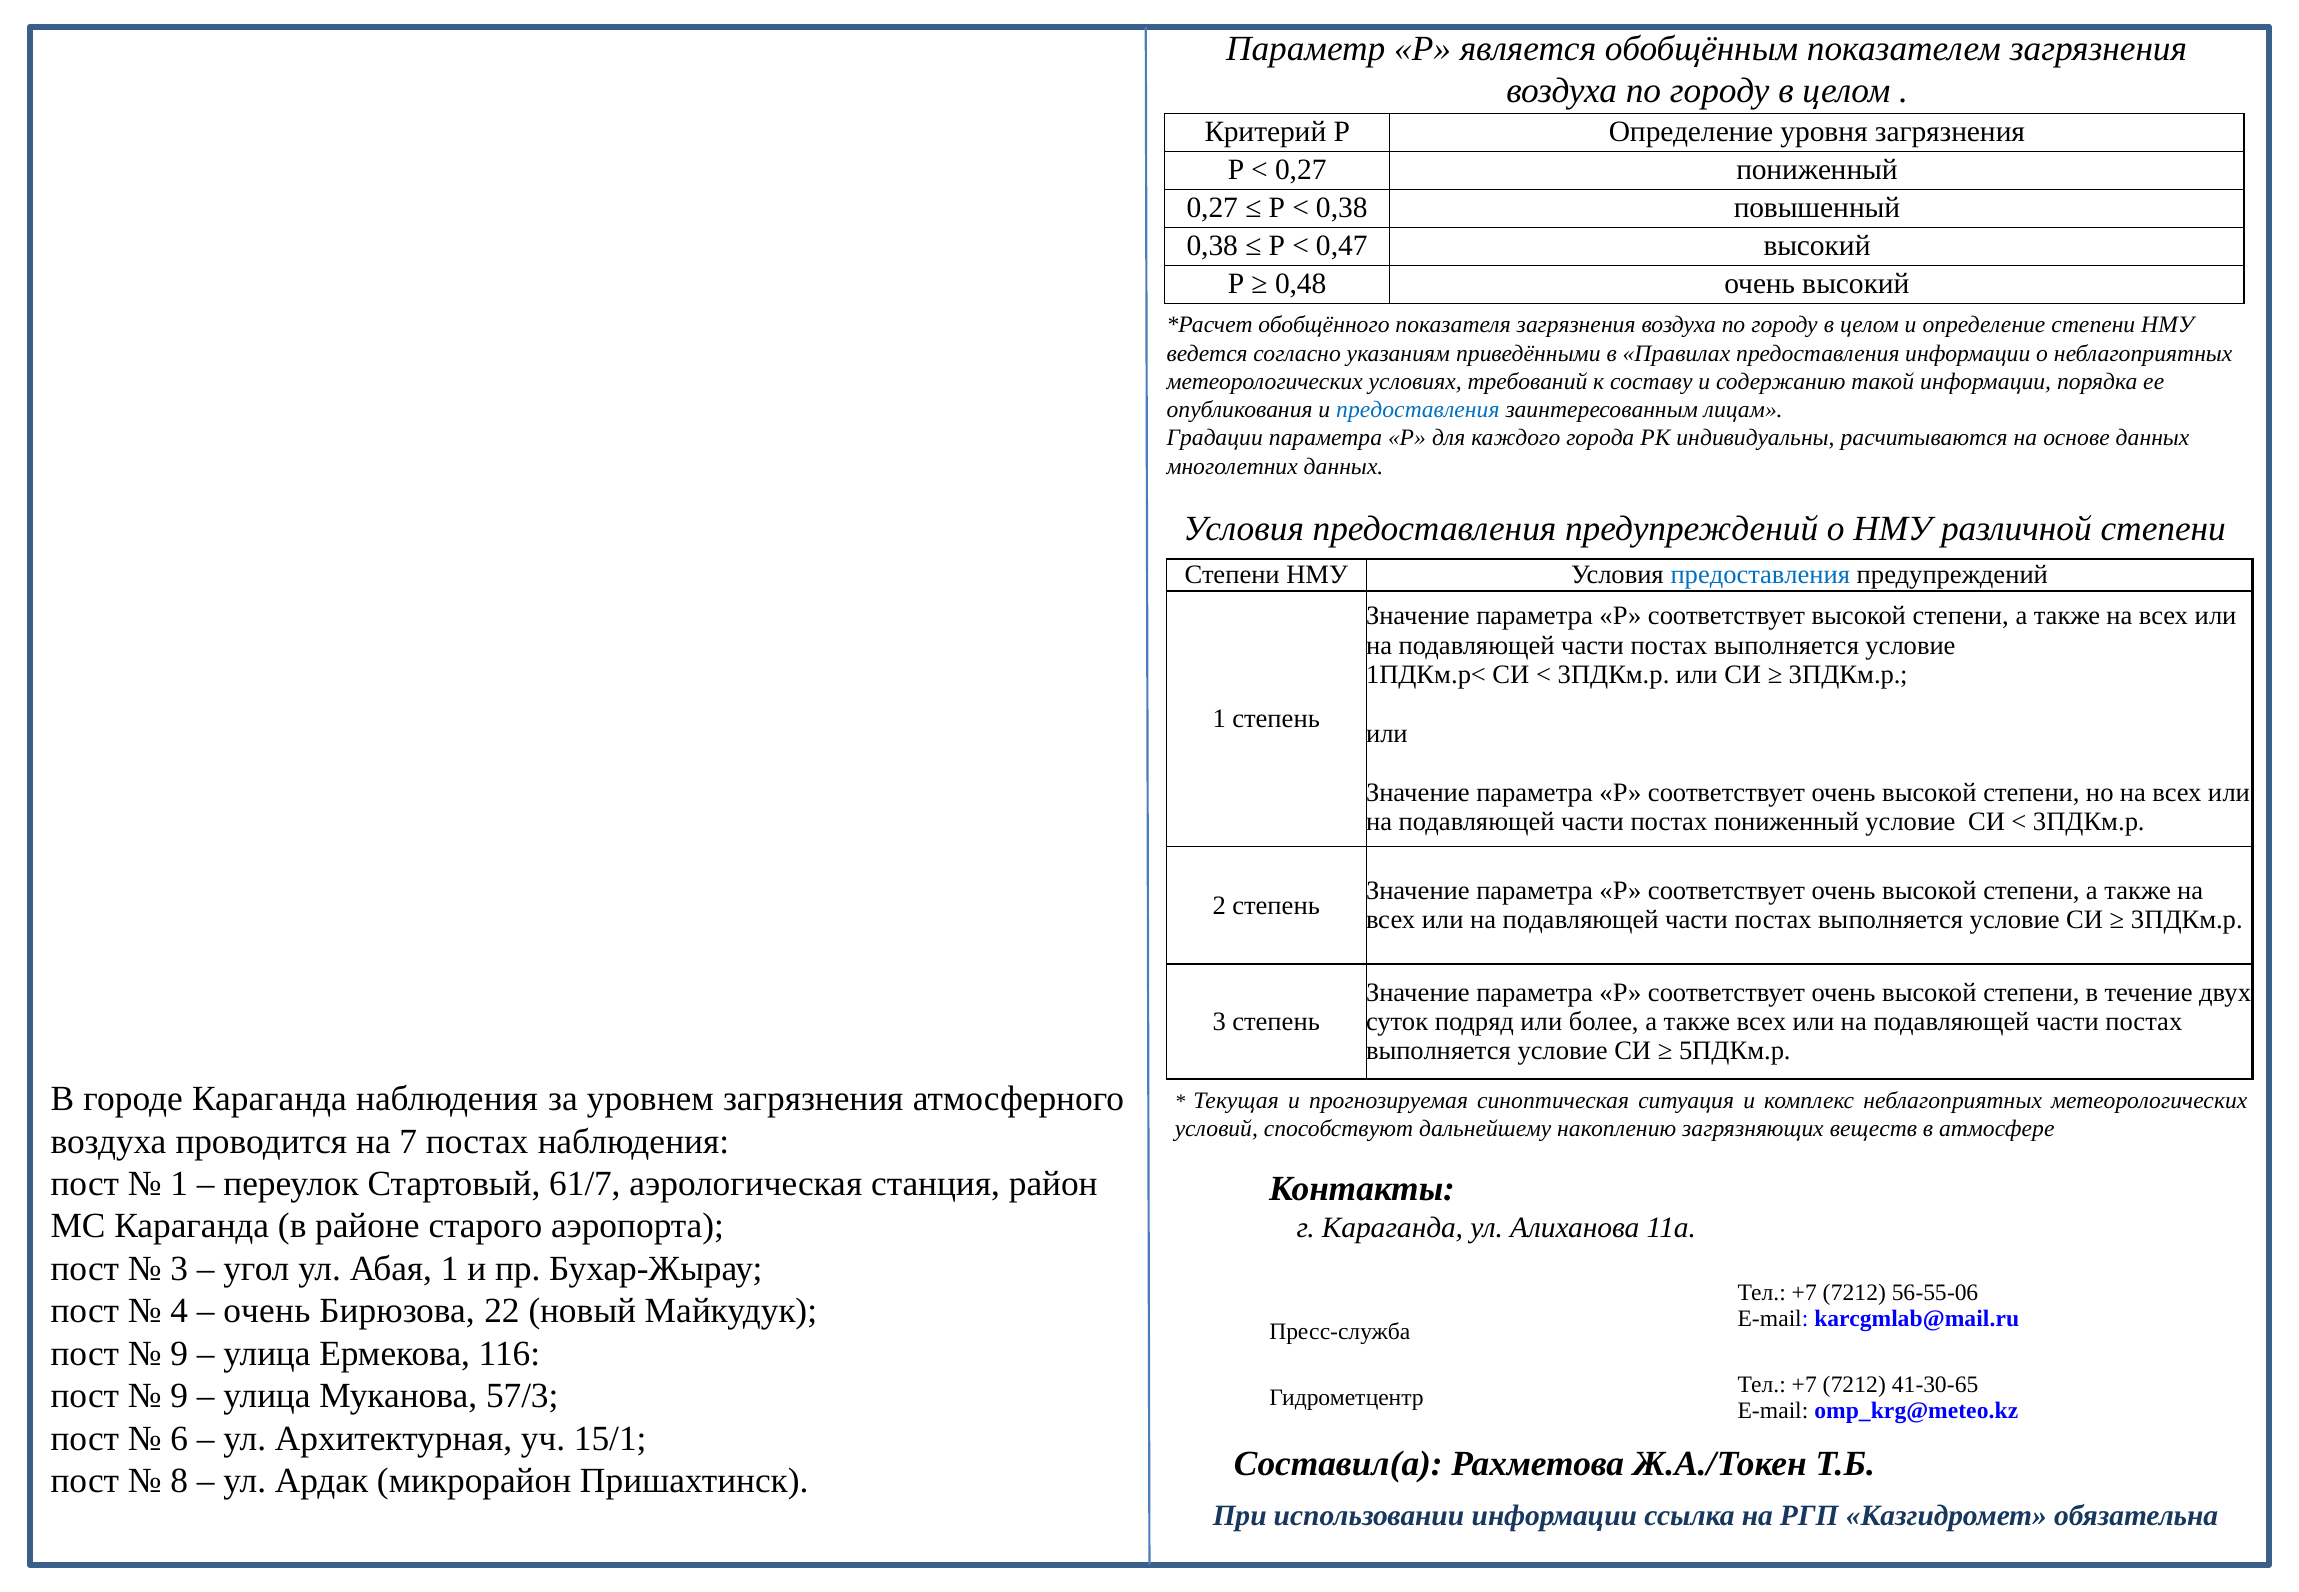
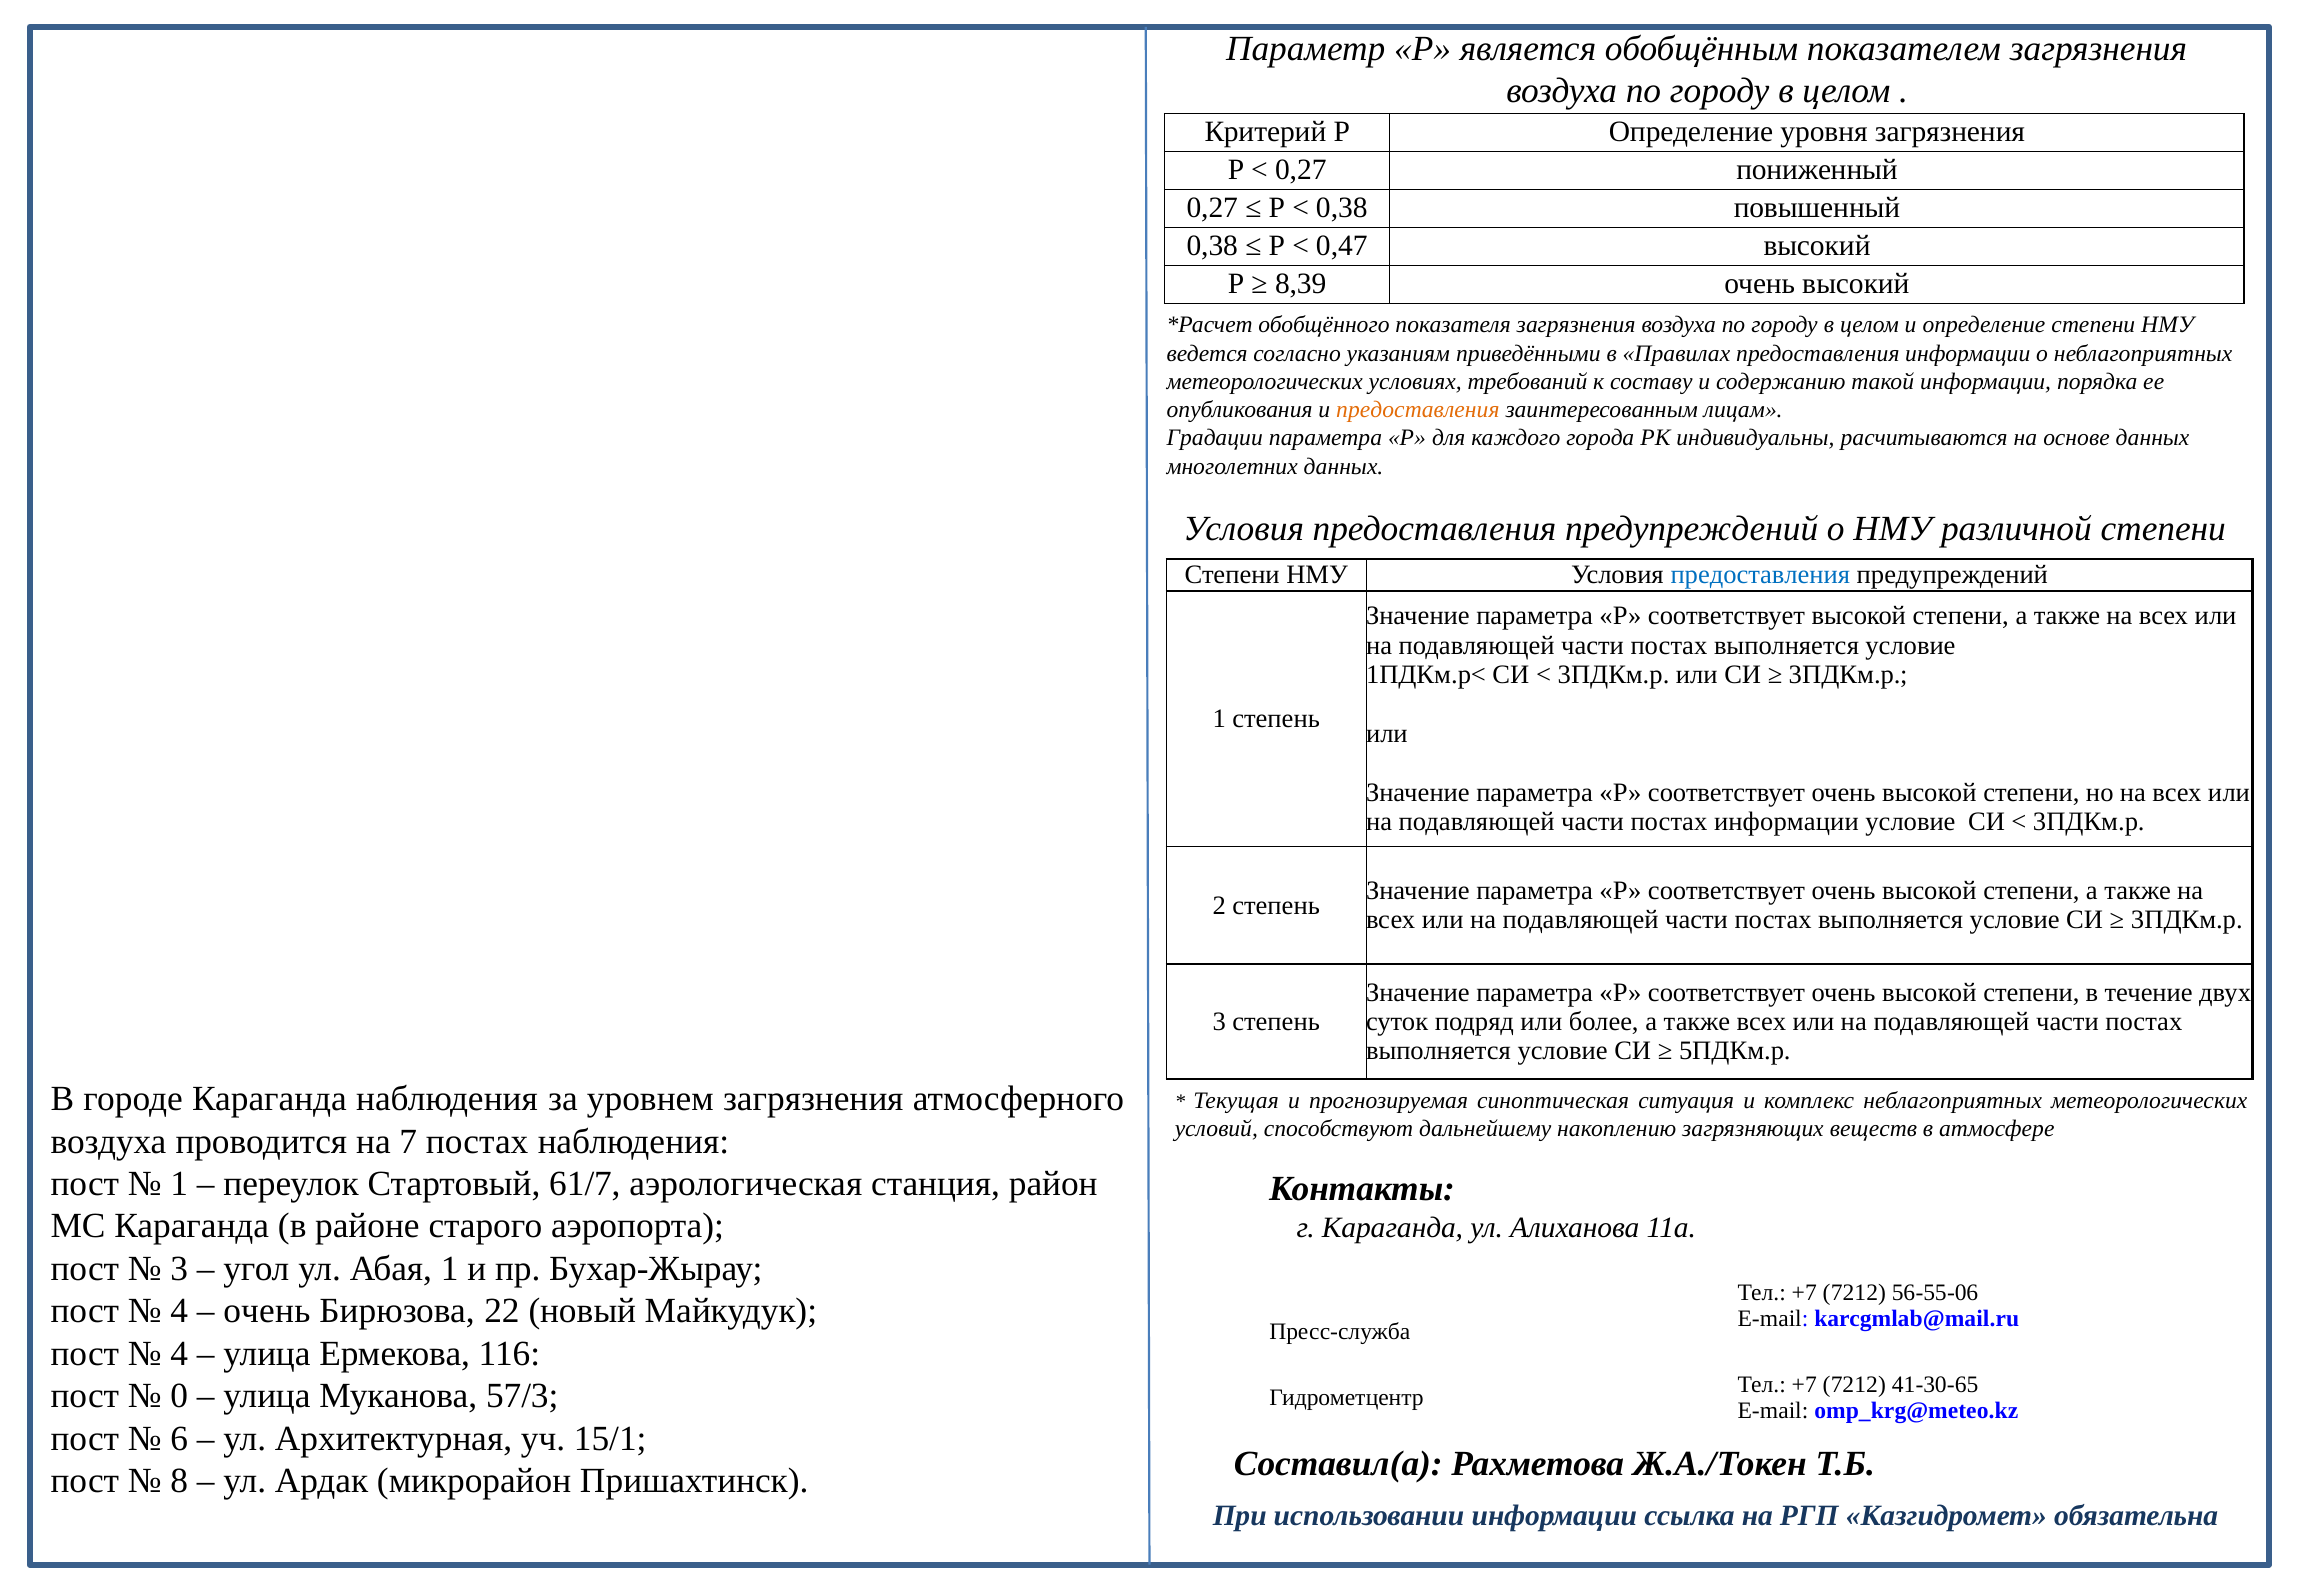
0,48: 0,48 -> 8,39
предоставления at (1418, 410) colour: blue -> orange
постах пониженный: пониженный -> информации
9 at (179, 1353): 9 -> 4
9 at (179, 1396): 9 -> 0
